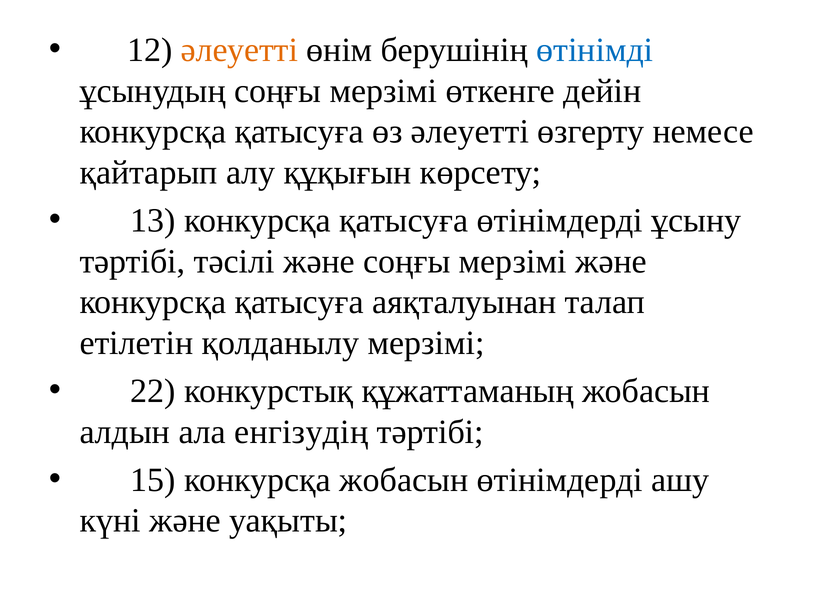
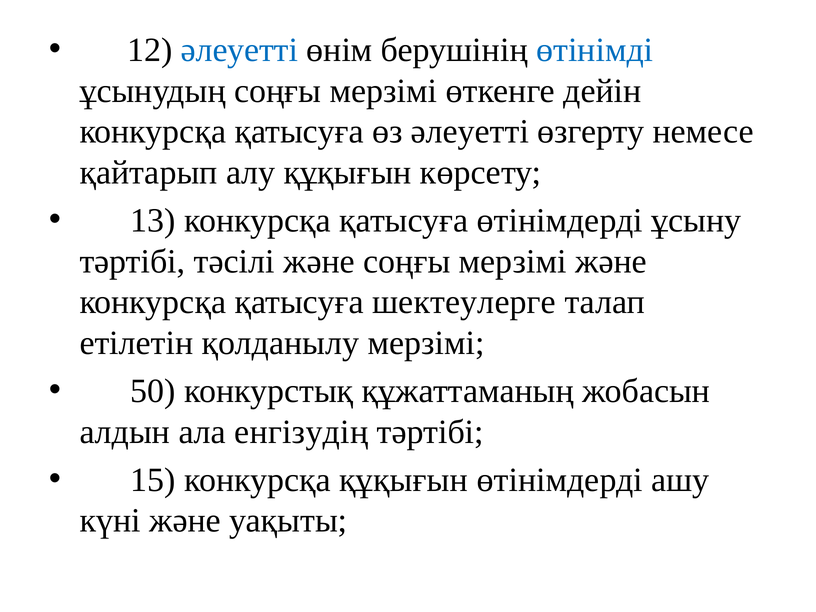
әлеуетті at (239, 50) colour: orange -> blue
аяқталуынан: аяқталуынан -> шектеулерге
22: 22 -> 50
конкурсқа жобасын: жобасын -> құқығын
